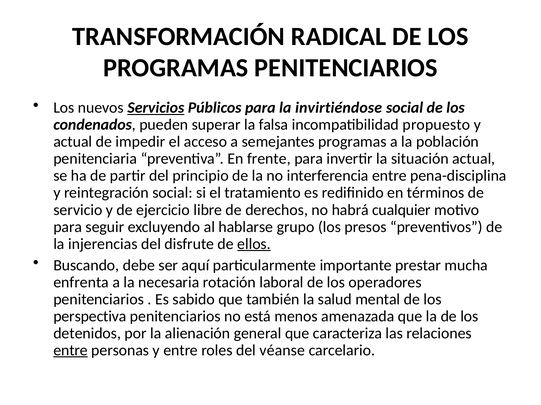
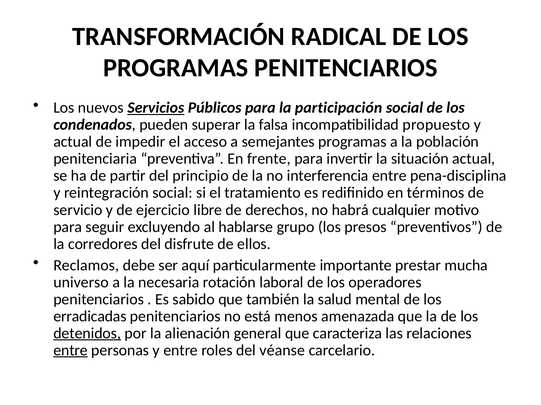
invirtiéndose: invirtiéndose -> participación
injerencias: injerencias -> corredores
ellos underline: present -> none
Buscando: Buscando -> Reclamos
enfrenta: enfrenta -> universo
perspectiva: perspectiva -> erradicadas
detenidos underline: none -> present
